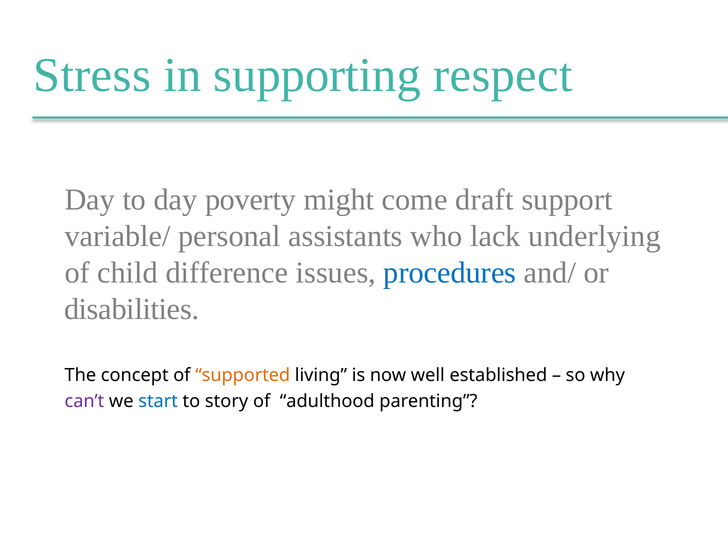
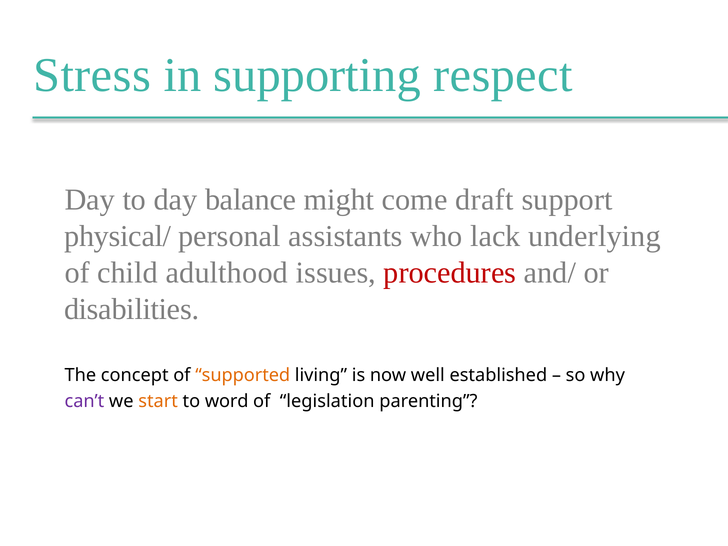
poverty: poverty -> balance
variable/: variable/ -> physical/
difference: difference -> adulthood
procedures colour: blue -> red
start colour: blue -> orange
story: story -> word
adulthood: adulthood -> legislation
